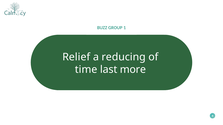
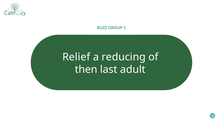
time: time -> then
more: more -> adult
